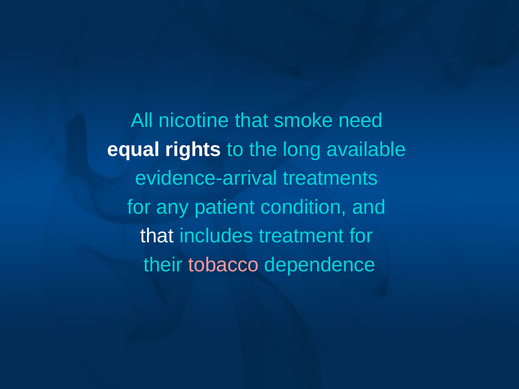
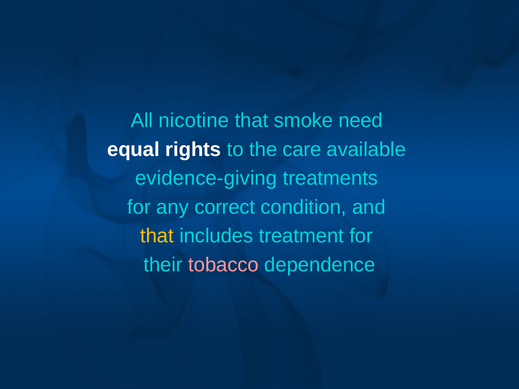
long: long -> care
evidence-arrival: evidence-arrival -> evidence-giving
patient: patient -> correct
that at (157, 236) colour: white -> yellow
